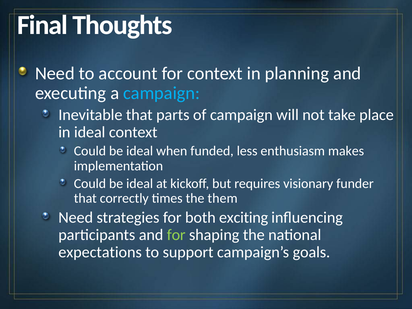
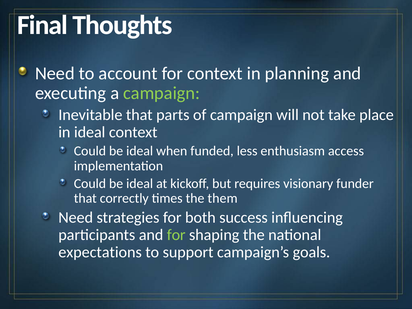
campaign at (162, 93) colour: light blue -> light green
makes: makes -> access
exciting: exciting -> success
